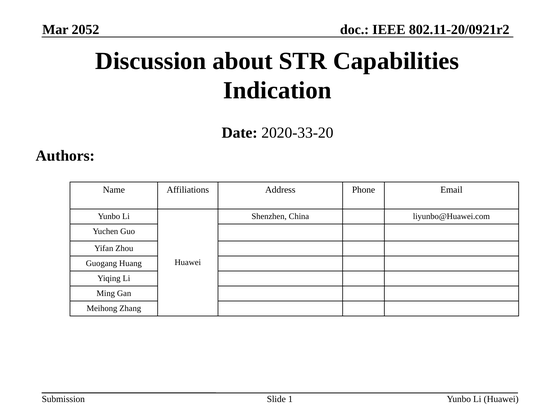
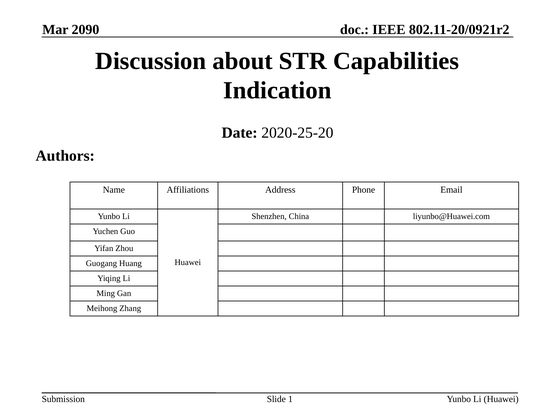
2052: 2052 -> 2090
2020-33-20: 2020-33-20 -> 2020-25-20
